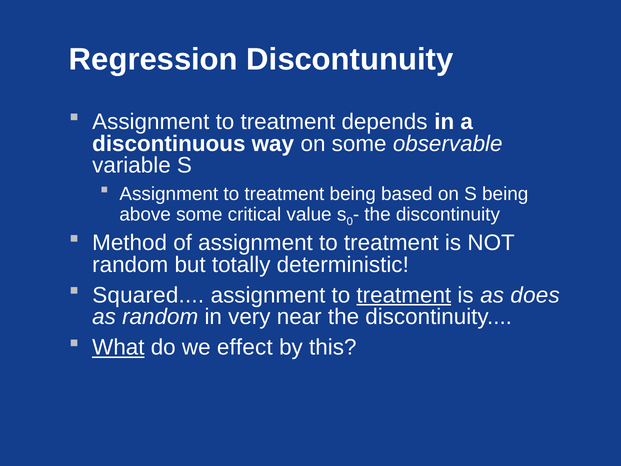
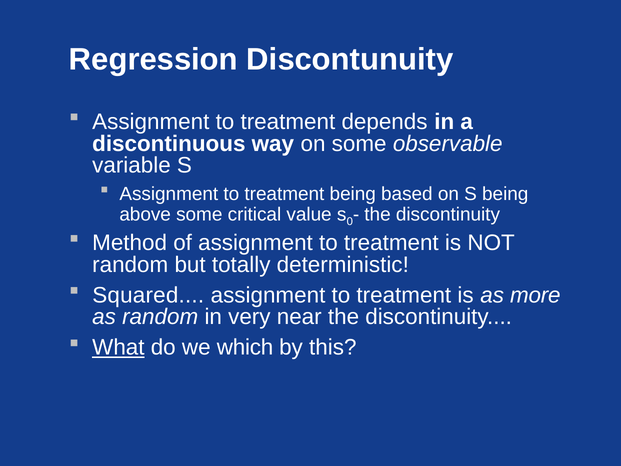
treatment at (404, 295) underline: present -> none
does: does -> more
effect: effect -> which
